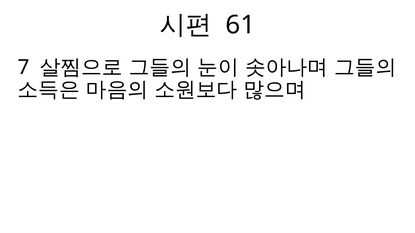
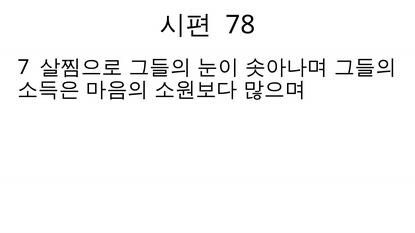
61: 61 -> 78
